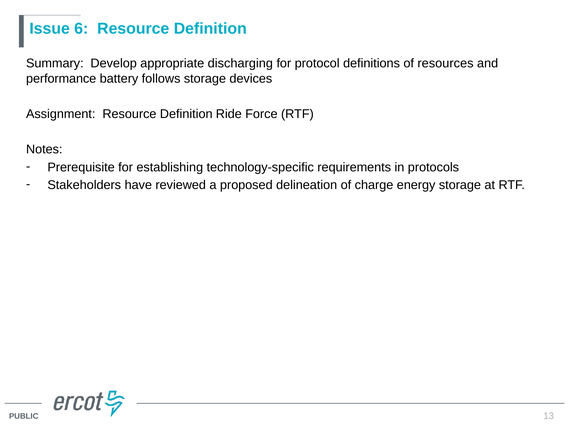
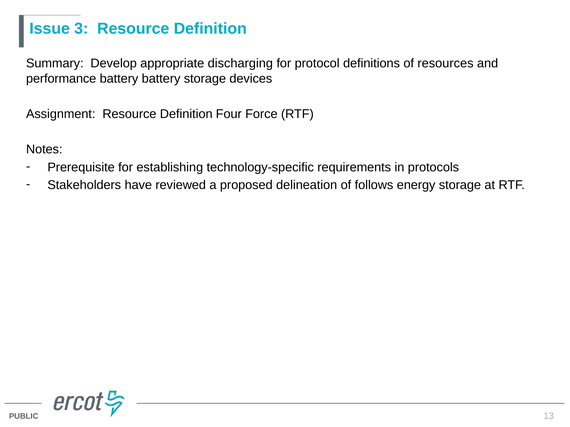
6: 6 -> 3
battery follows: follows -> battery
Ride: Ride -> Four
charge: charge -> follows
